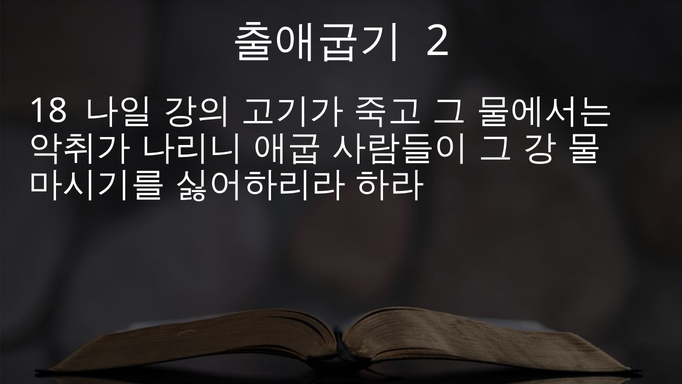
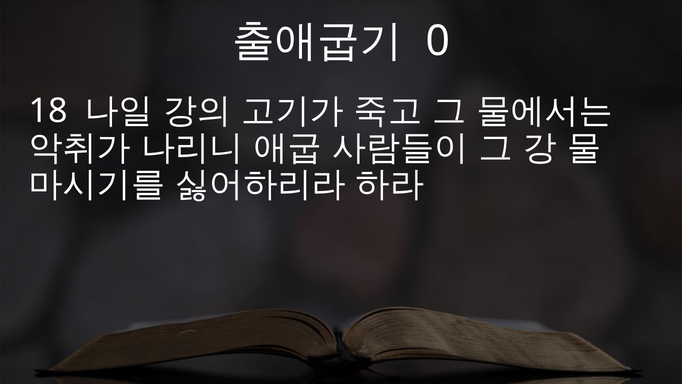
2: 2 -> 0
